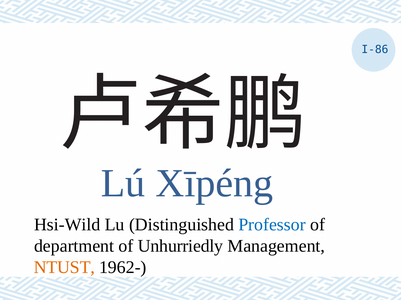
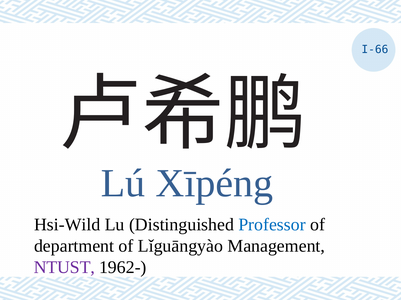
I-86: I-86 -> I-66
Unhurriedly: Unhurriedly -> Lǐguāngyào
NTUST colour: orange -> purple
